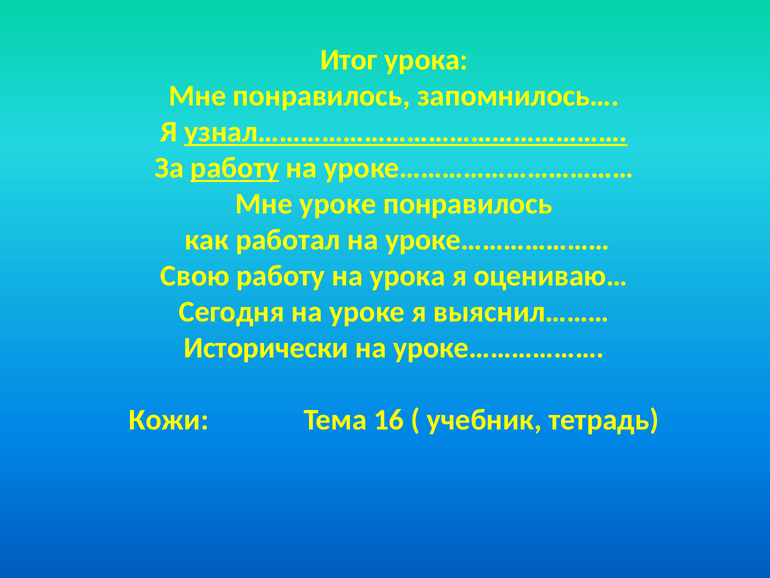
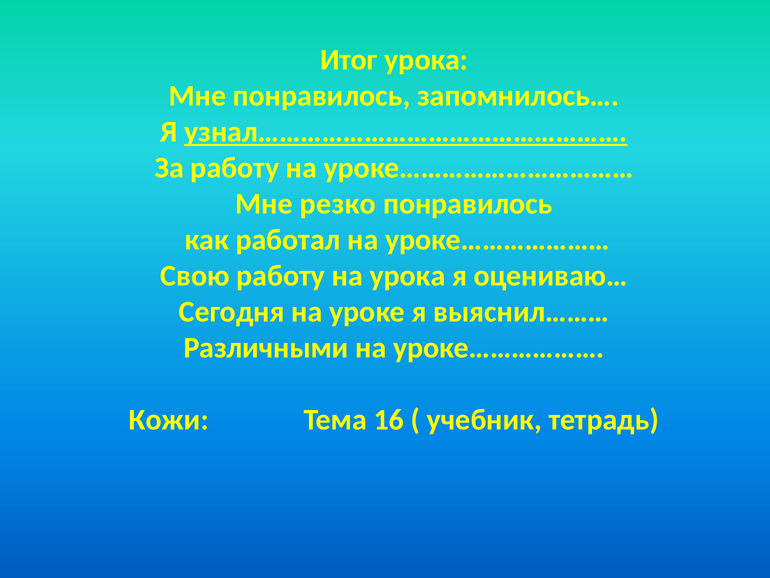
работу at (235, 168) underline: present -> none
Мне уроке: уроке -> резко
Исторически: Исторически -> Различными
